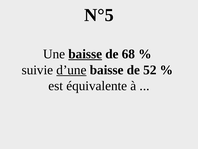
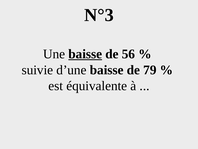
N°5: N°5 -> N°3
68: 68 -> 56
d’une underline: present -> none
52: 52 -> 79
